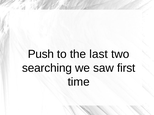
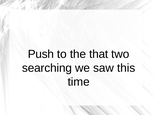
last: last -> that
first: first -> this
